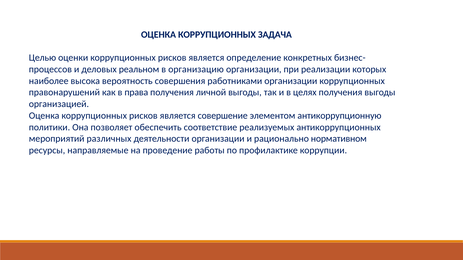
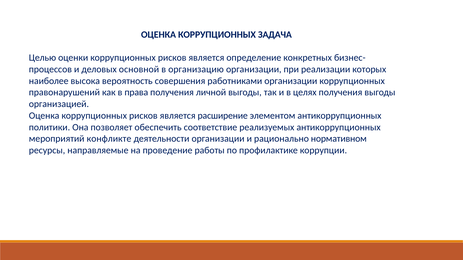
реальном: реальном -> основной
совершение: совершение -> расширение
элементом антикоррупционную: антикоррупционную -> антикоррупционных
различных: различных -> конфликте
